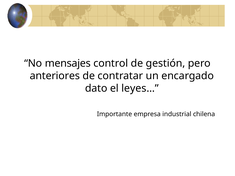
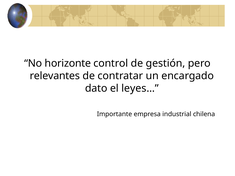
mensajes: mensajes -> horizonte
anteriores: anteriores -> relevantes
